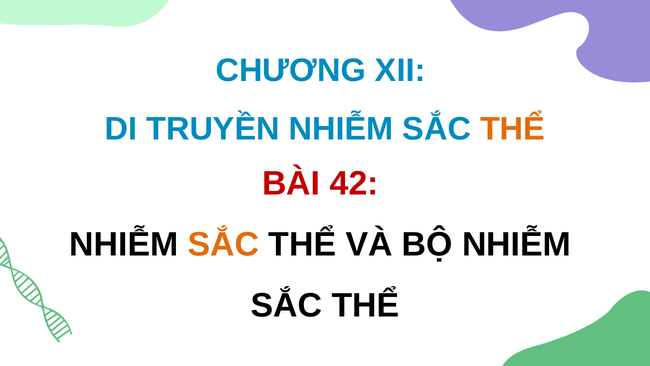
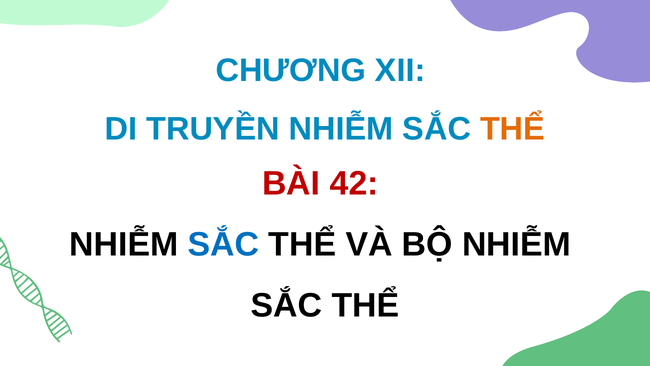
SẮC at (223, 244) colour: orange -> blue
